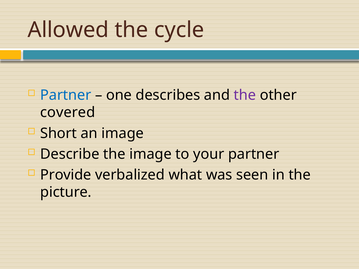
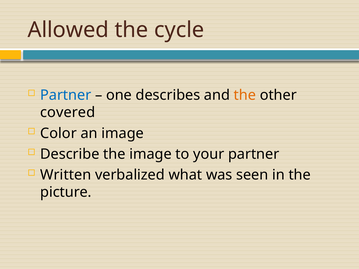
the at (245, 95) colour: purple -> orange
Short: Short -> Color
Provide: Provide -> Written
